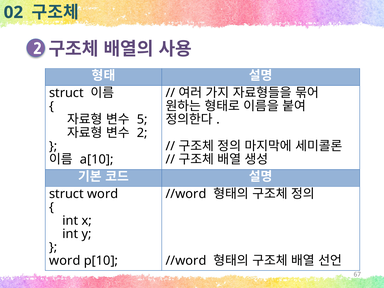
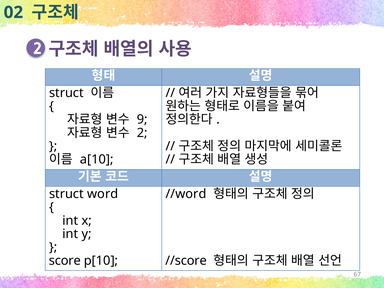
5: 5 -> 9
word at (65, 261): word -> score
//word at (186, 261): //word -> //score
